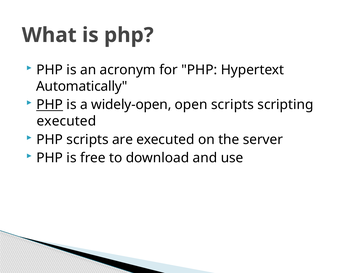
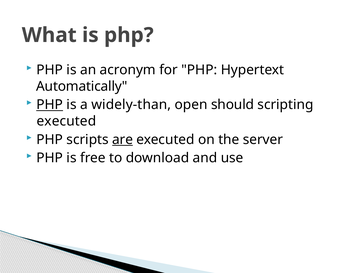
widely-open: widely-open -> widely-than
open scripts: scripts -> should
are underline: none -> present
